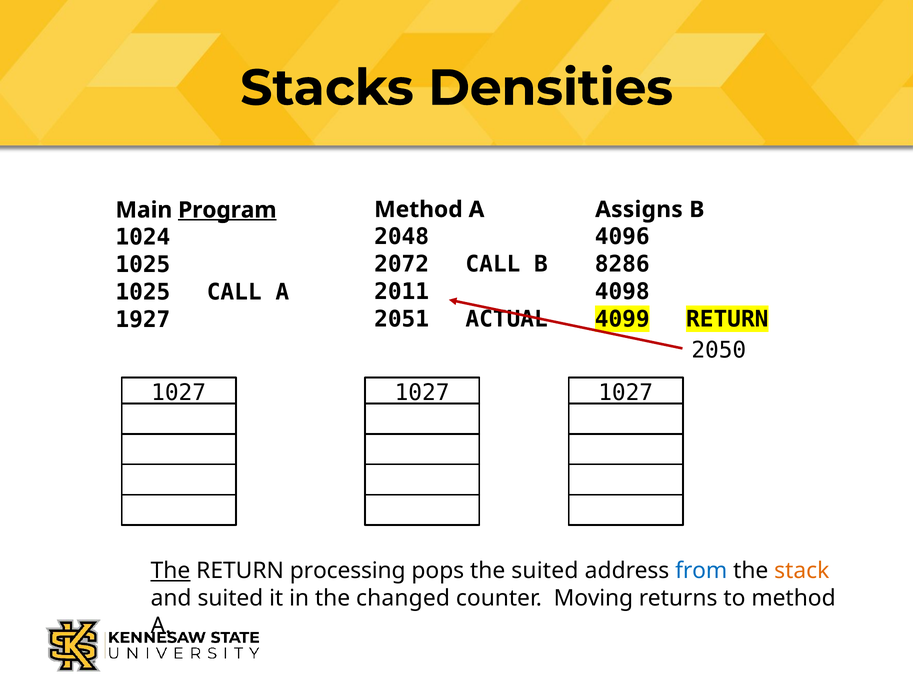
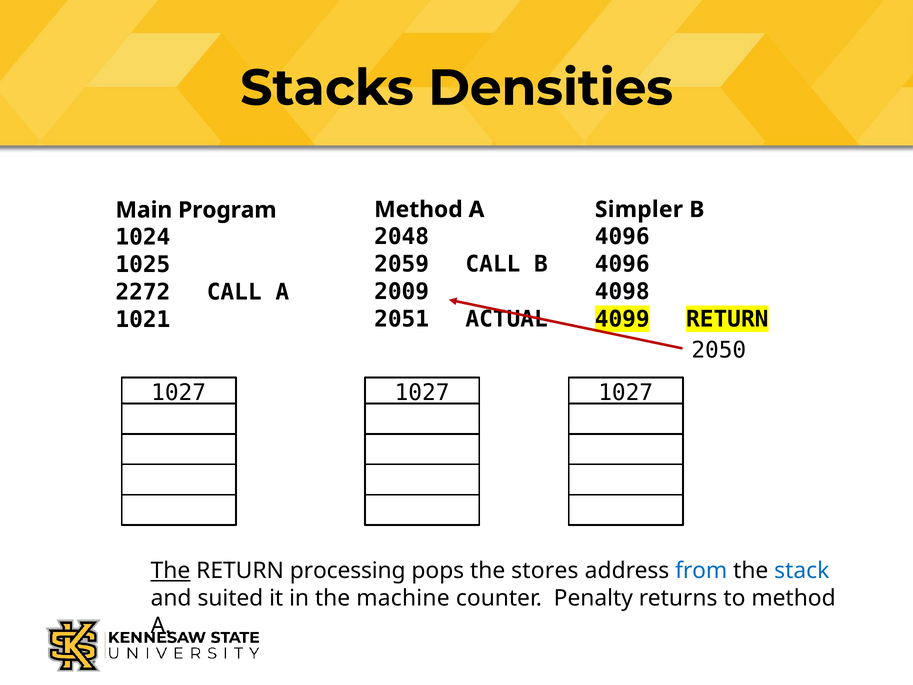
Assigns: Assigns -> Simpler
Program underline: present -> none
2072: 2072 -> 2059
8286 at (622, 264): 8286 -> 4096
2011: 2011 -> 2009
1025 at (143, 292): 1025 -> 2272
1927: 1927 -> 1021
the suited: suited -> stores
stack colour: orange -> blue
changed: changed -> machine
Moving: Moving -> Penalty
